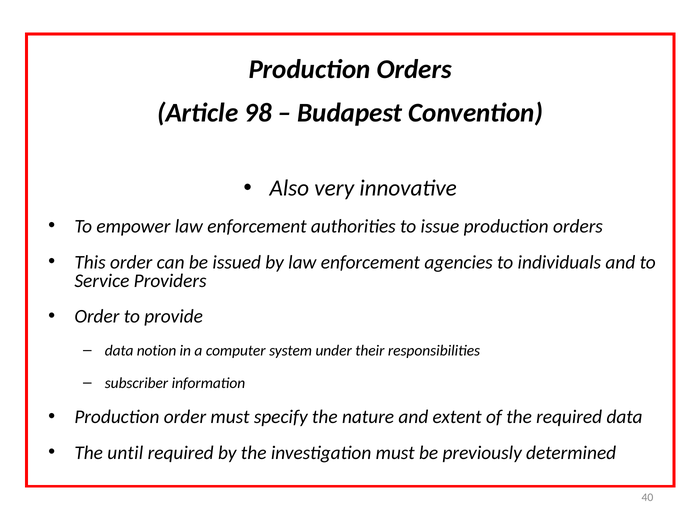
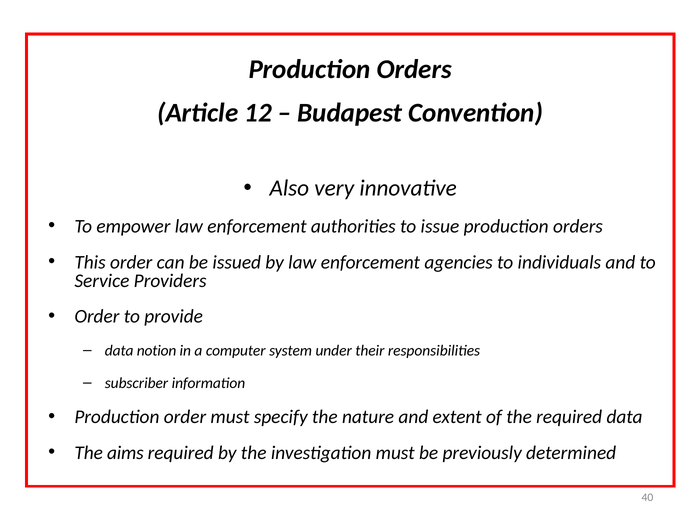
98: 98 -> 12
until: until -> aims
